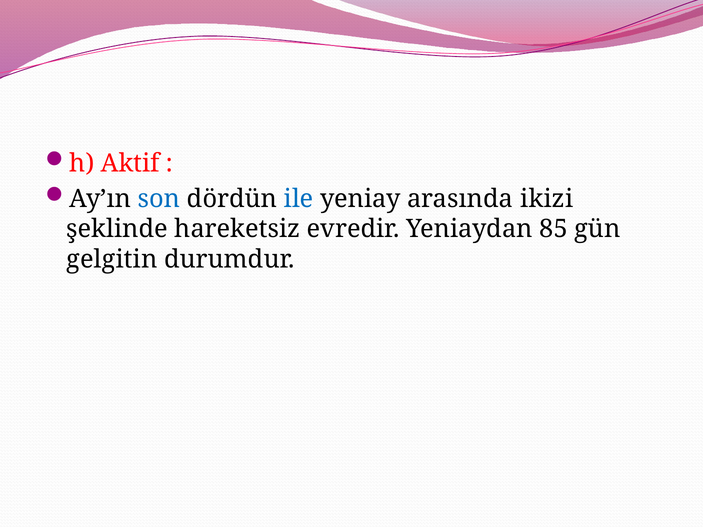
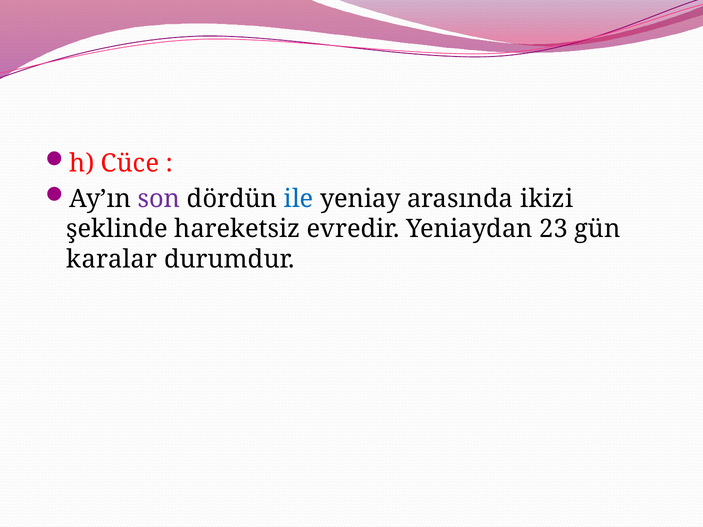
Aktif: Aktif -> Cüce
son colour: blue -> purple
85: 85 -> 23
gelgitin: gelgitin -> karalar
